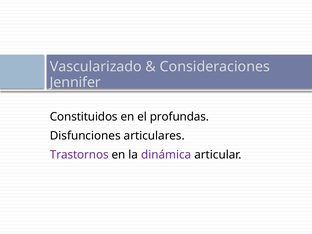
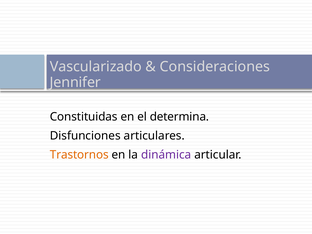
Constituidos: Constituidos -> Constituidas
profundas: profundas -> determina
Trastornos colour: purple -> orange
